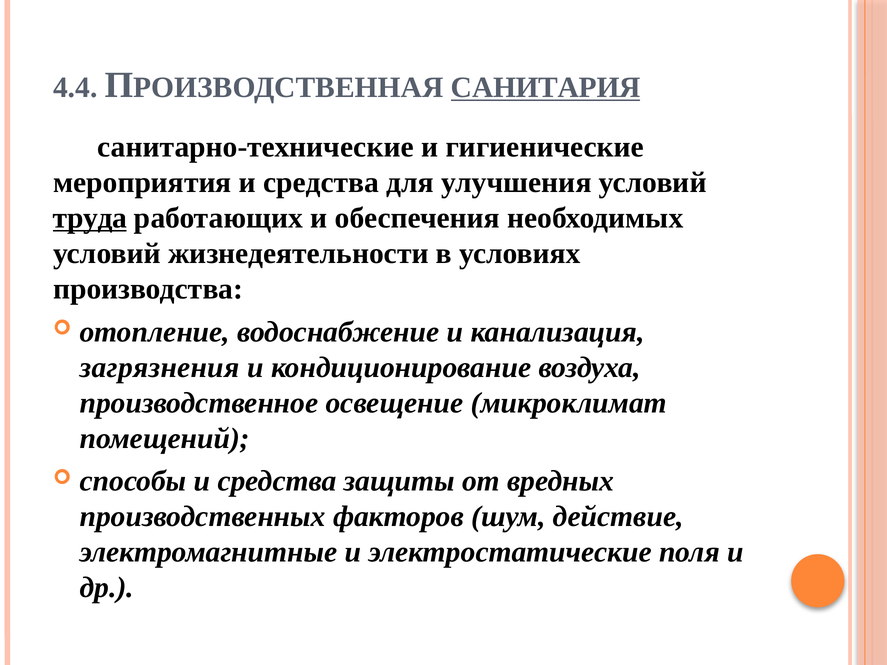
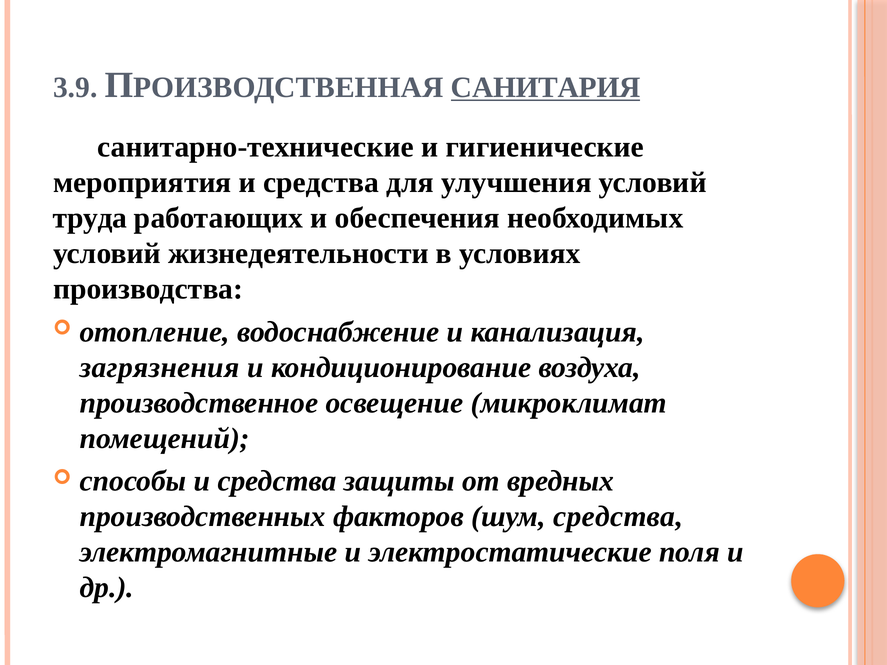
4.4: 4.4 -> 3.9
труда underline: present -> none
шум действие: действие -> средства
